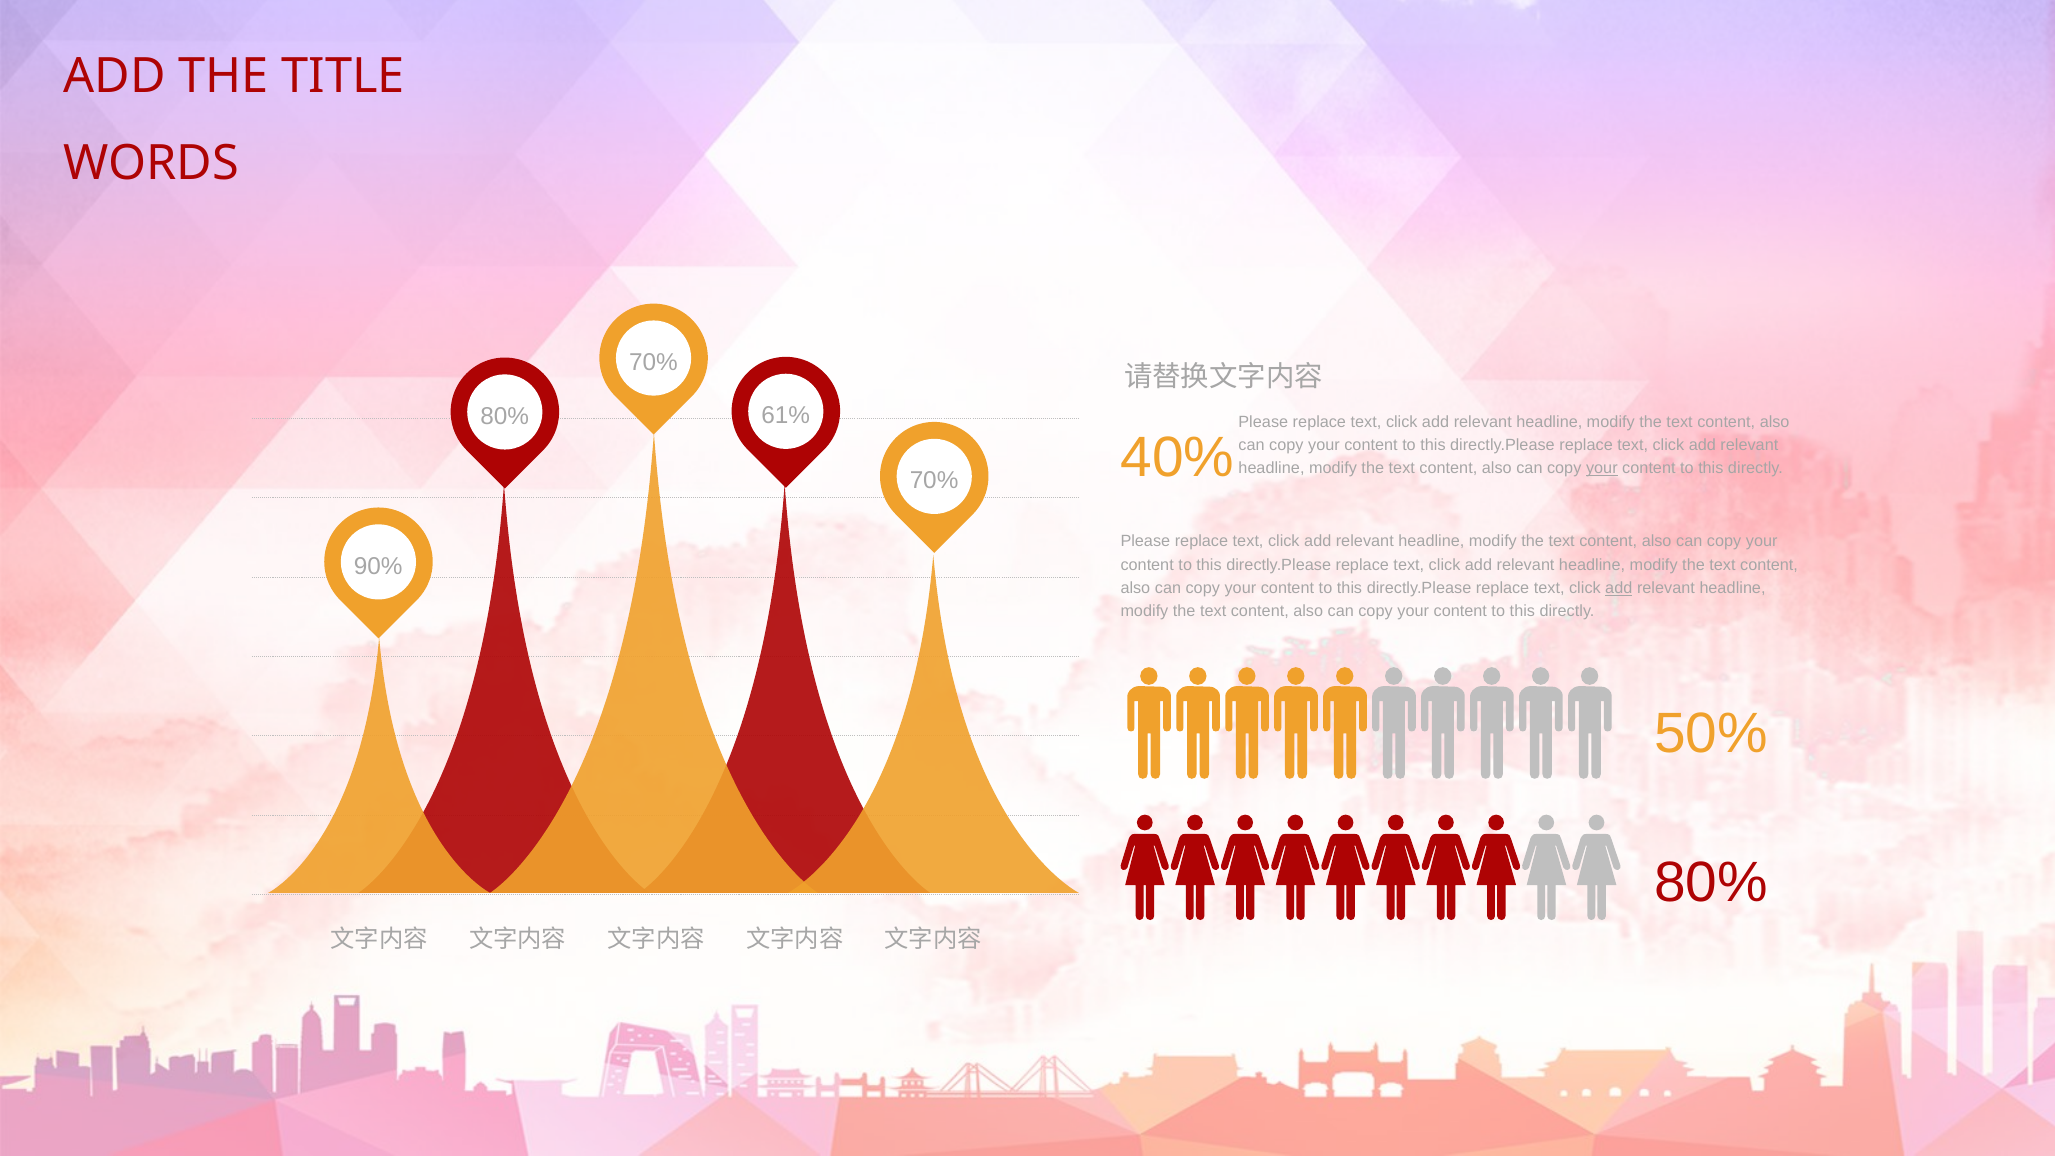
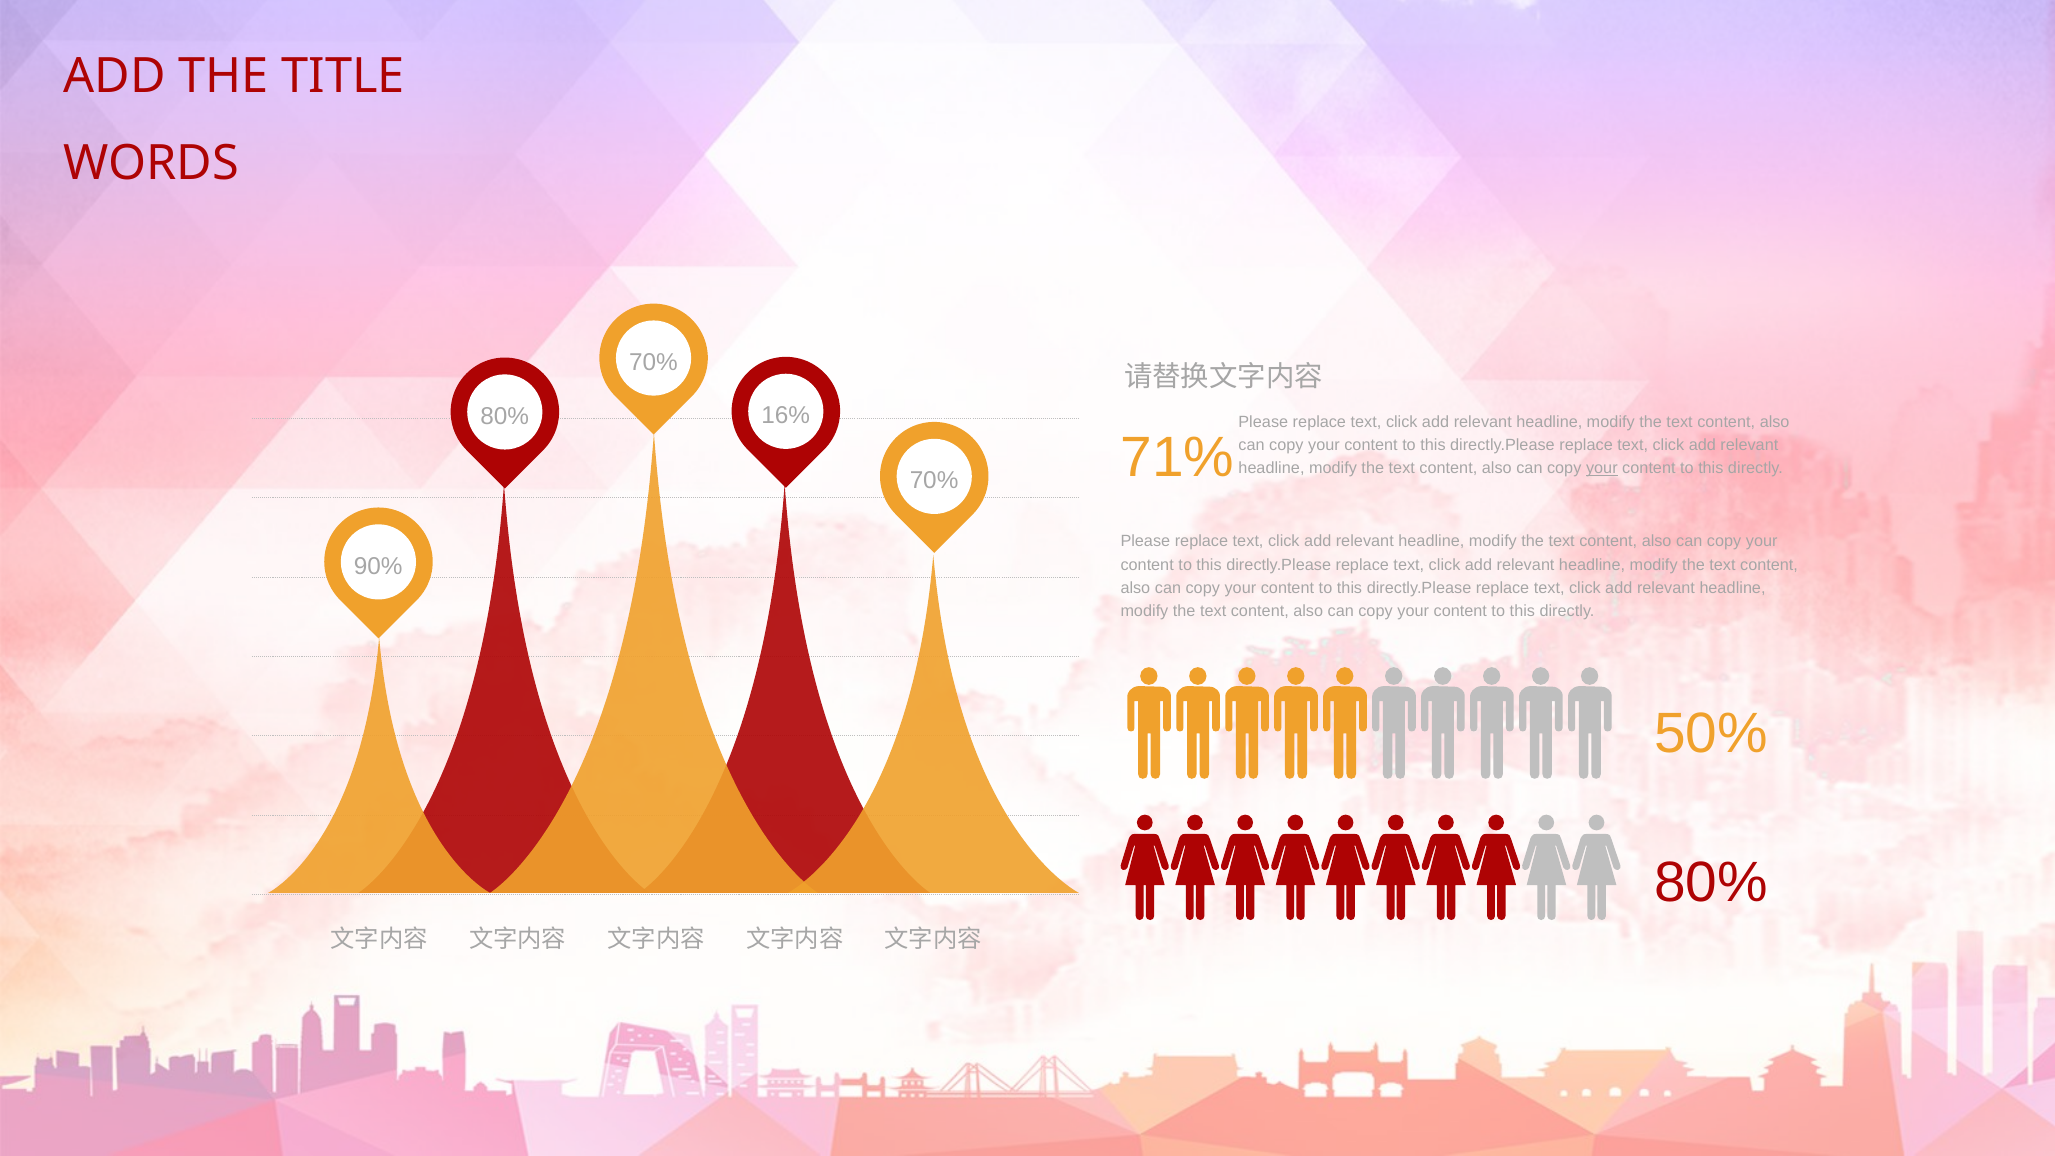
61%: 61% -> 16%
40%: 40% -> 71%
add at (1619, 588) underline: present -> none
